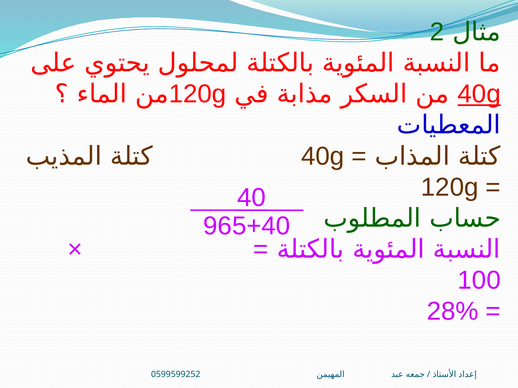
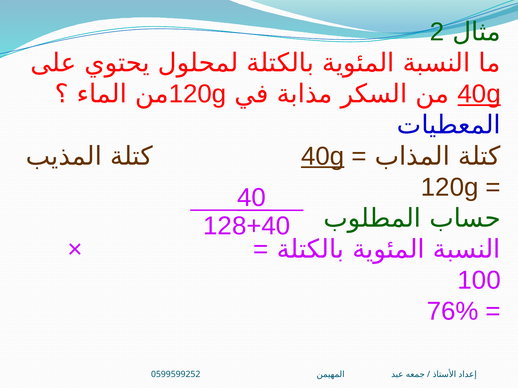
40g at (323, 156) underline: none -> present
965+40: 965+40 -> 128+40
28%: 28% -> 76%
